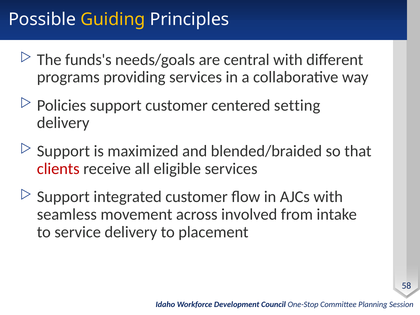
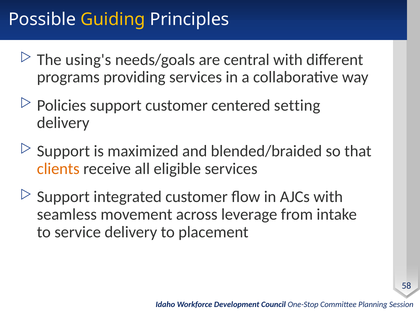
funds's: funds's -> using's
clients colour: red -> orange
involved: involved -> leverage
